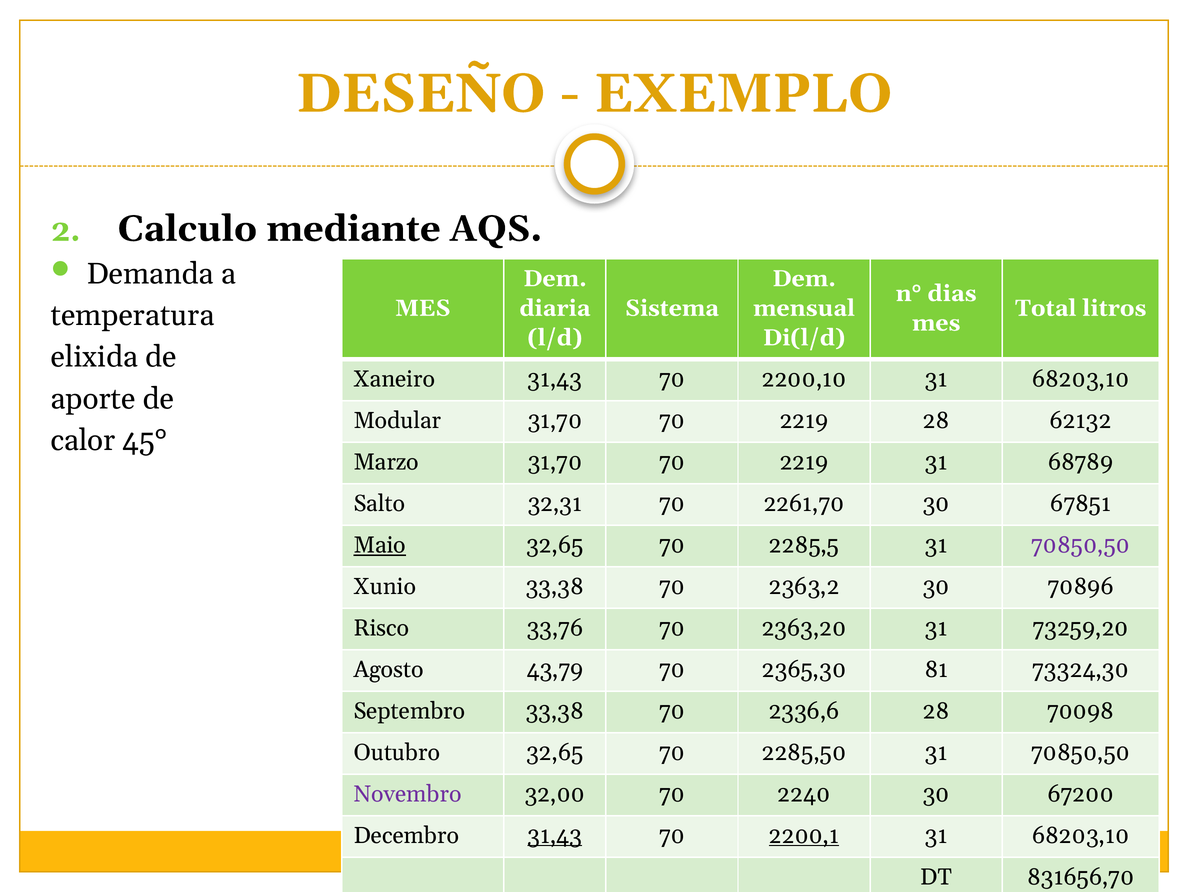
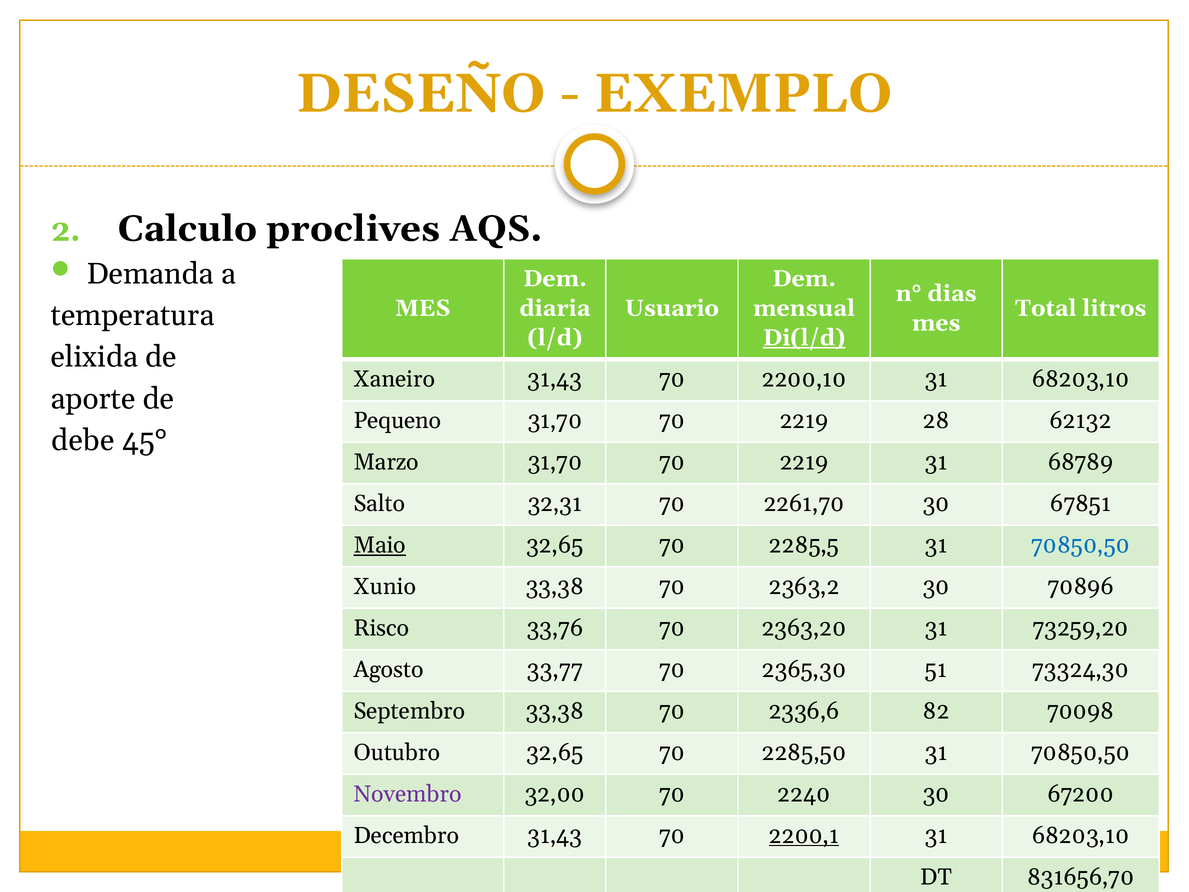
mediante: mediante -> proclives
Sistema: Sistema -> Usuario
Di(l/d underline: none -> present
Modular: Modular -> Pequeno
calor: calor -> debe
70850,50 at (1081, 545) colour: purple -> blue
43,79: 43,79 -> 33,77
81: 81 -> 51
2336,6 28: 28 -> 82
31,43 at (555, 835) underline: present -> none
